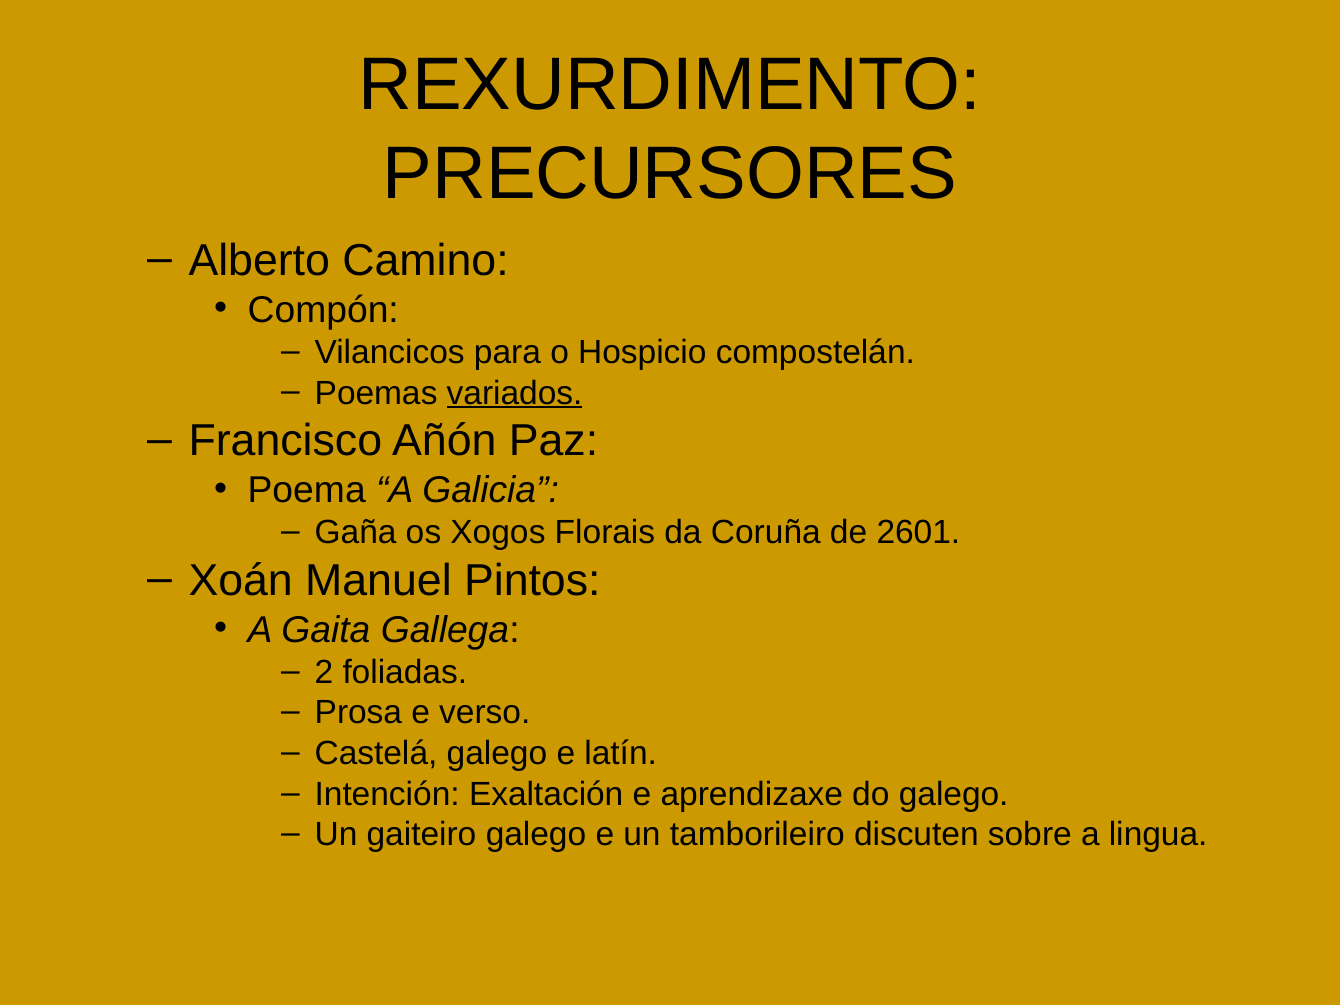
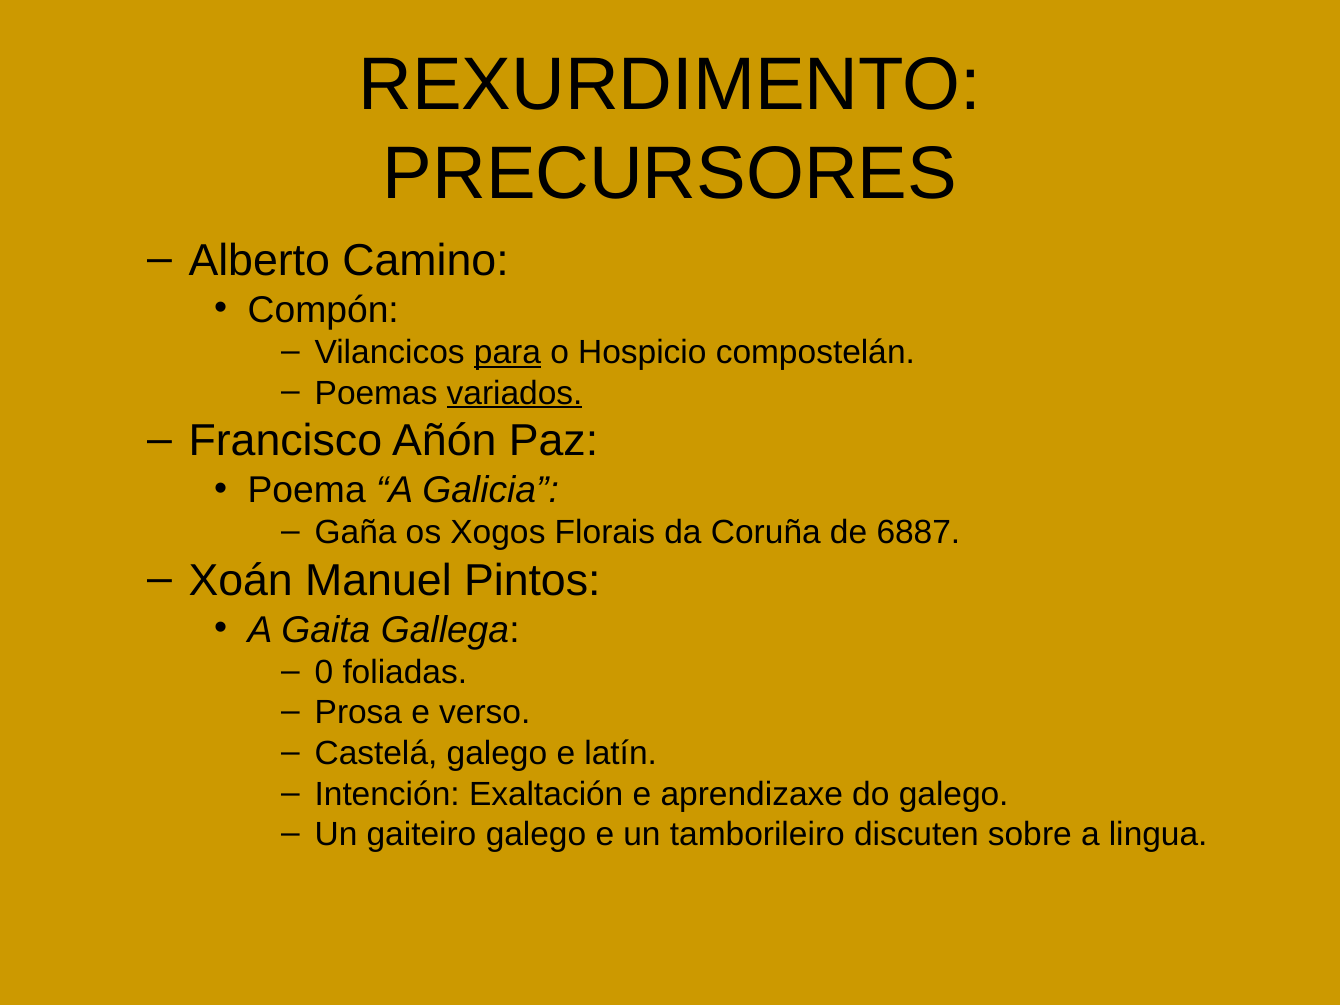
para underline: none -> present
2601: 2601 -> 6887
2: 2 -> 0
